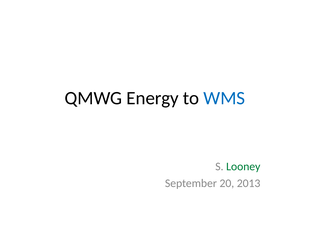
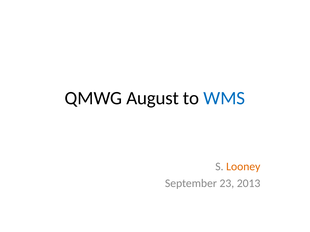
Energy: Energy -> August
Looney colour: green -> orange
20: 20 -> 23
